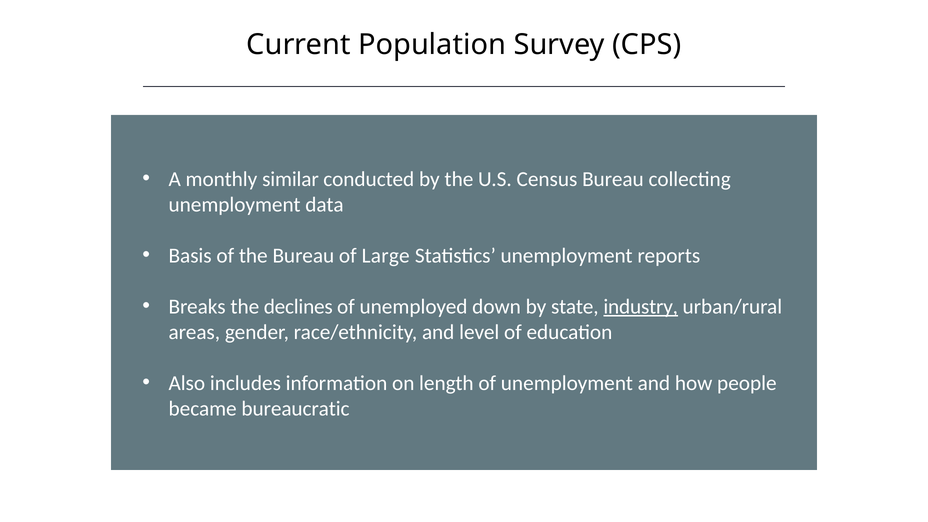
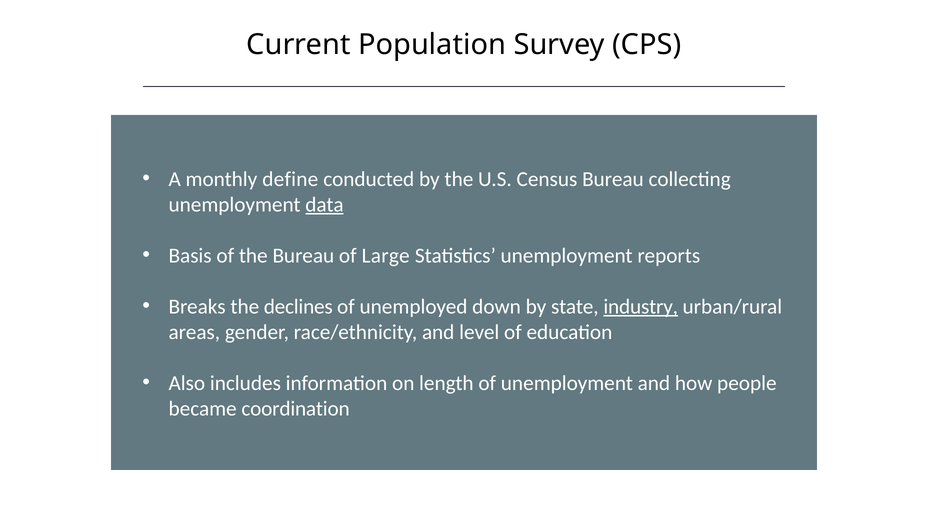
similar: similar -> define
data underline: none -> present
bureaucratic: bureaucratic -> coordination
